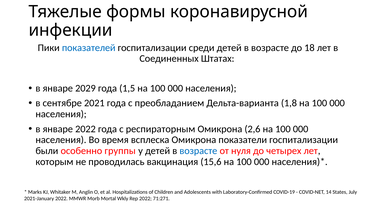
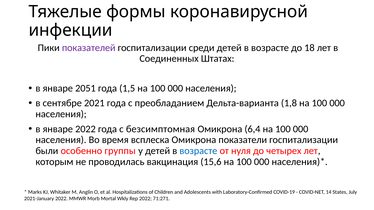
показателей colour: blue -> purple
2029: 2029 -> 2051
респираторным: респираторным -> безсимптомная
2,6: 2,6 -> 6,4
